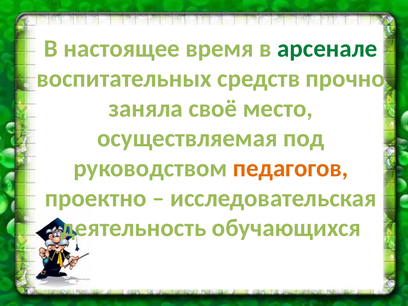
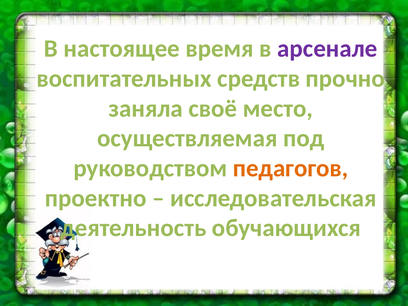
арсенале colour: green -> purple
